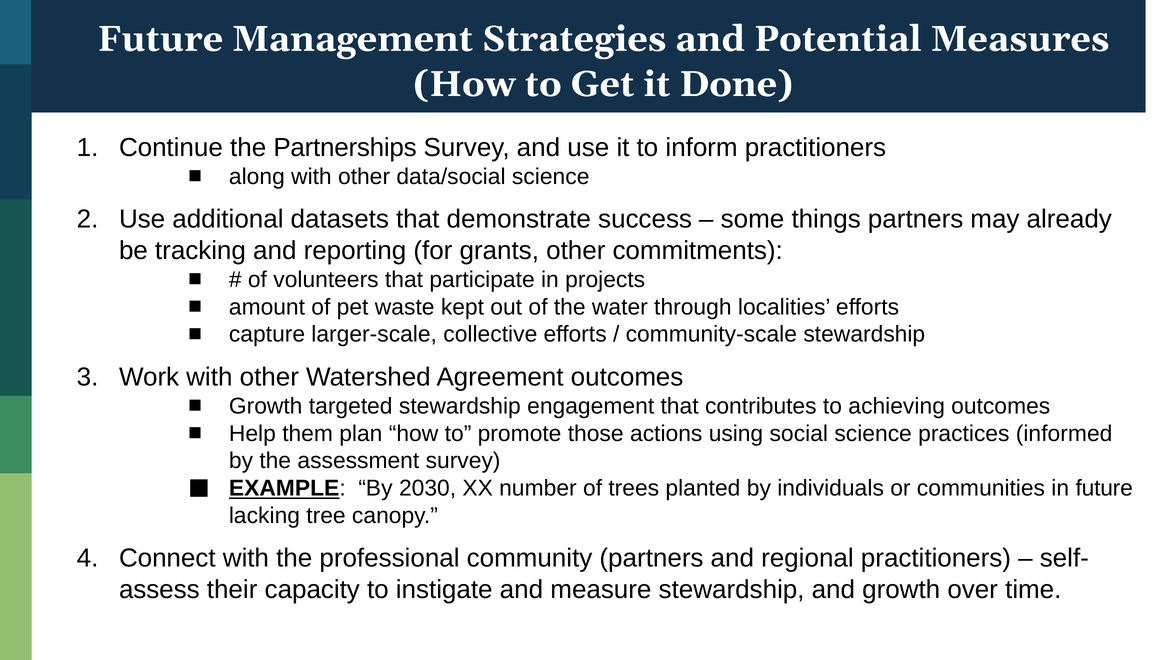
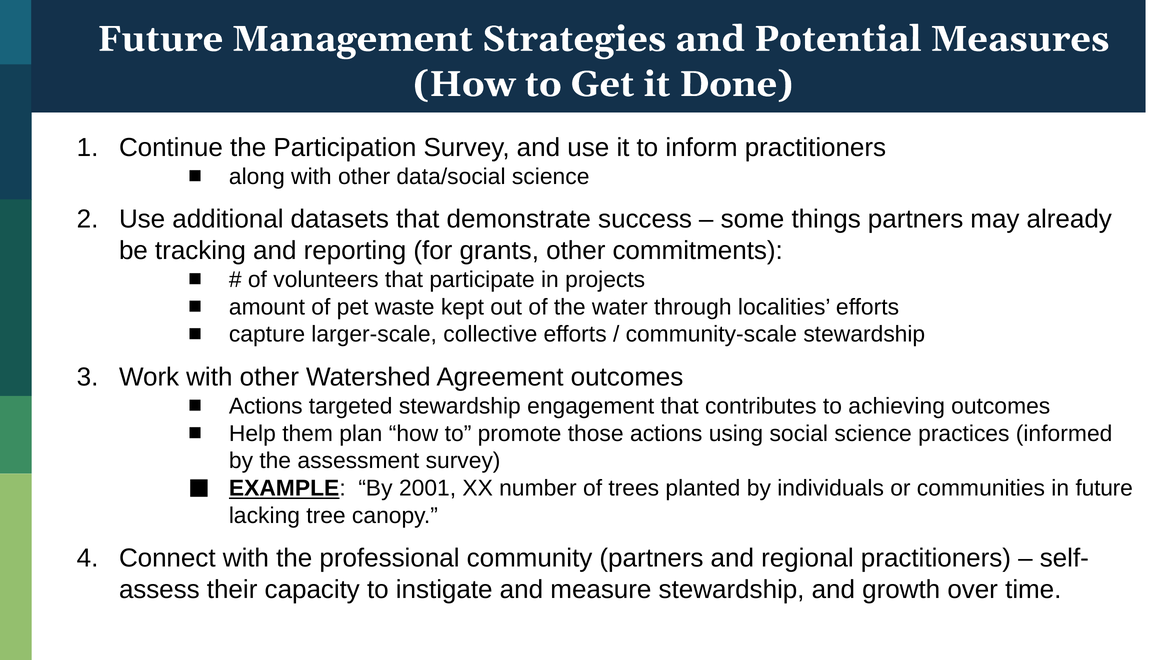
Partnerships: Partnerships -> Participation
Growth at (266, 406): Growth -> Actions
2030: 2030 -> 2001
